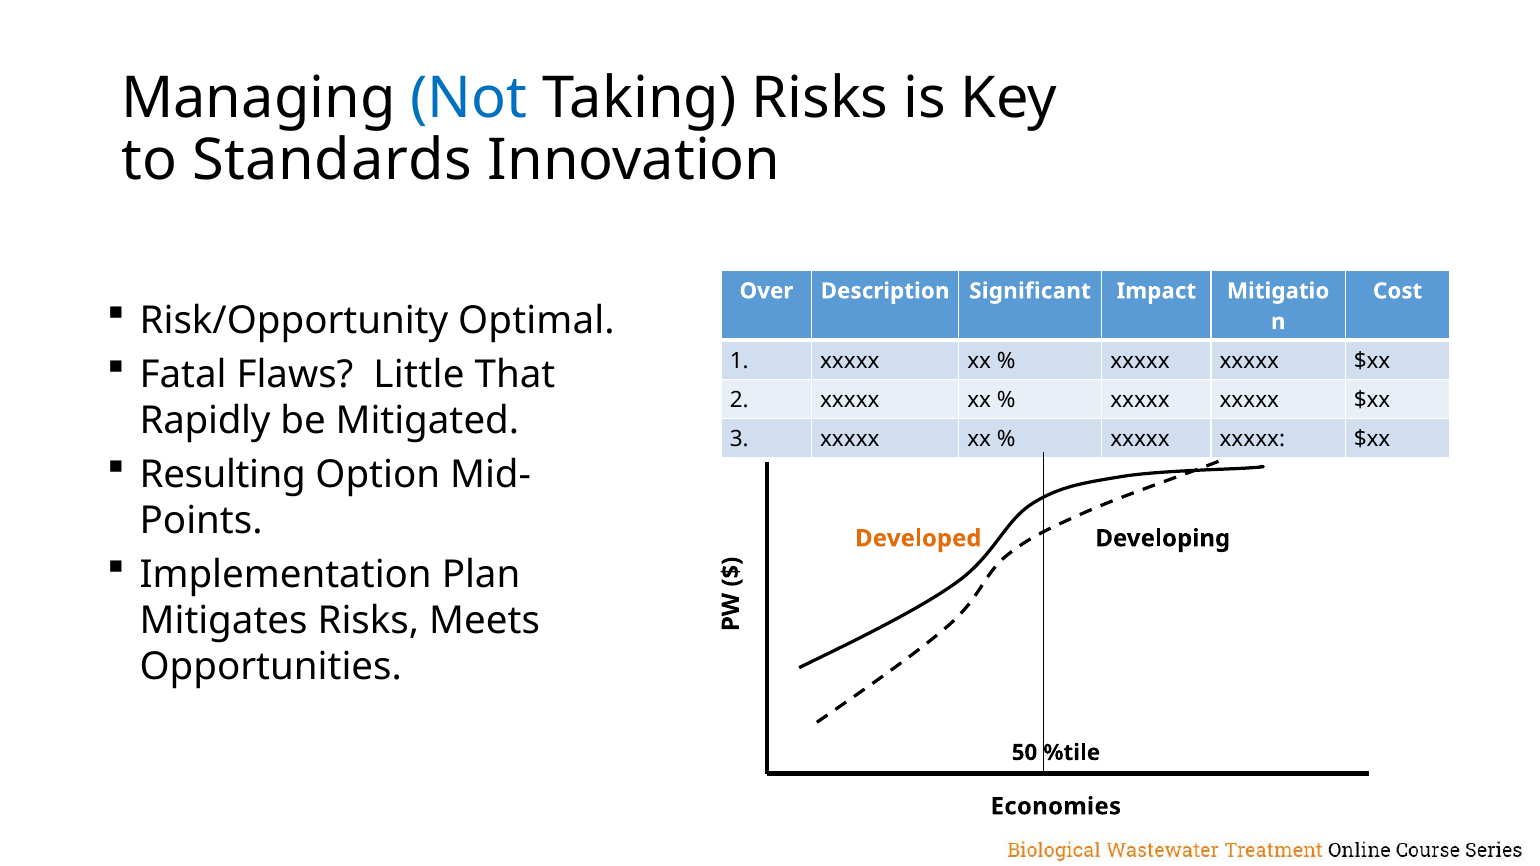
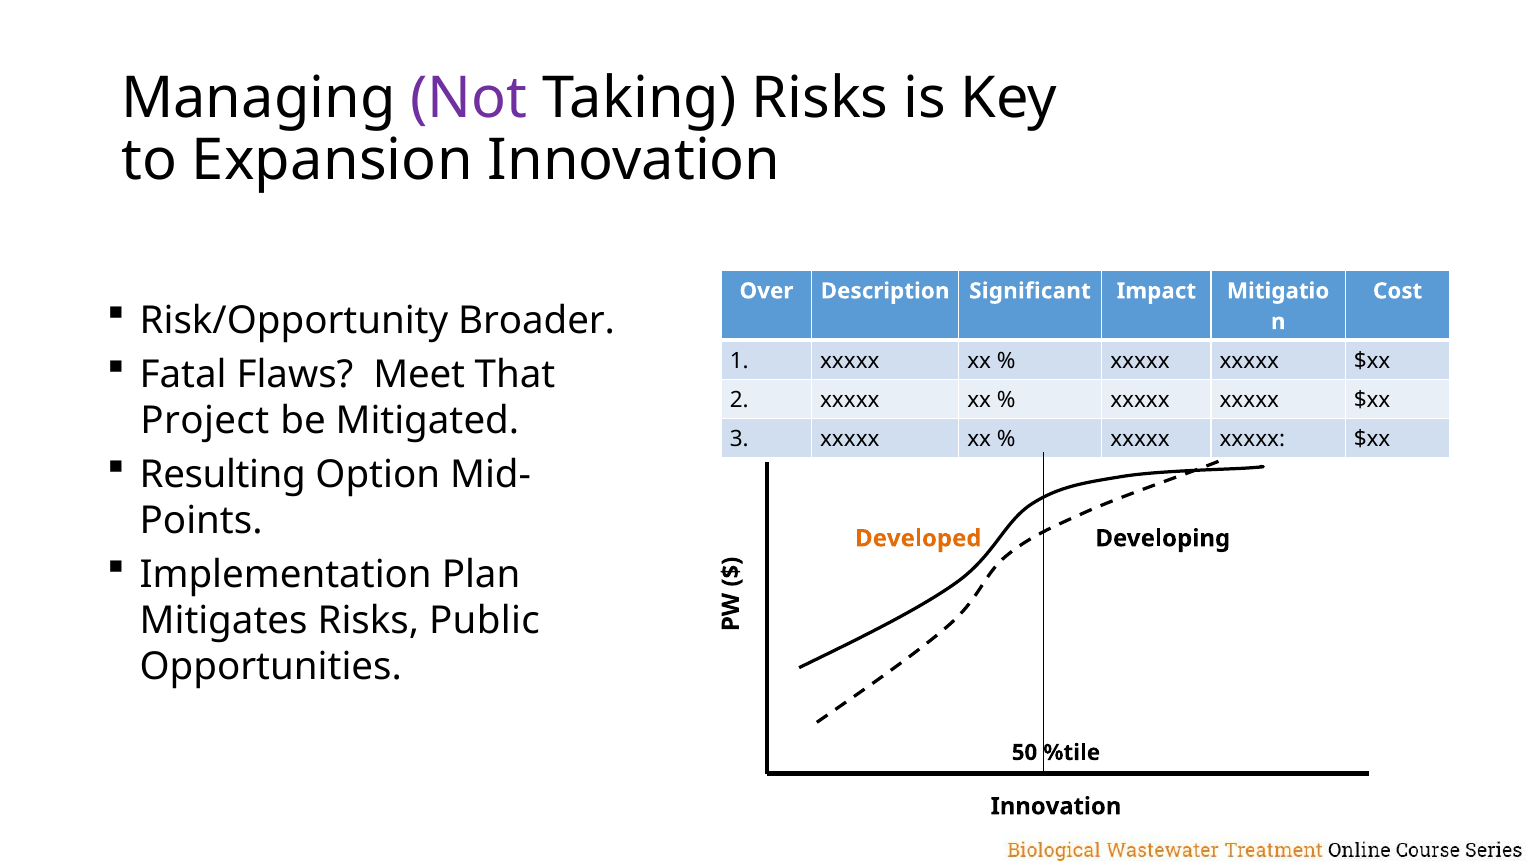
Not colour: blue -> purple
Standards: Standards -> Expansion
Optimal: Optimal -> Broader
Little: Little -> Meet
Rapidly: Rapidly -> Project
Meets: Meets -> Public
Economies at (1056, 807): Economies -> Innovation
